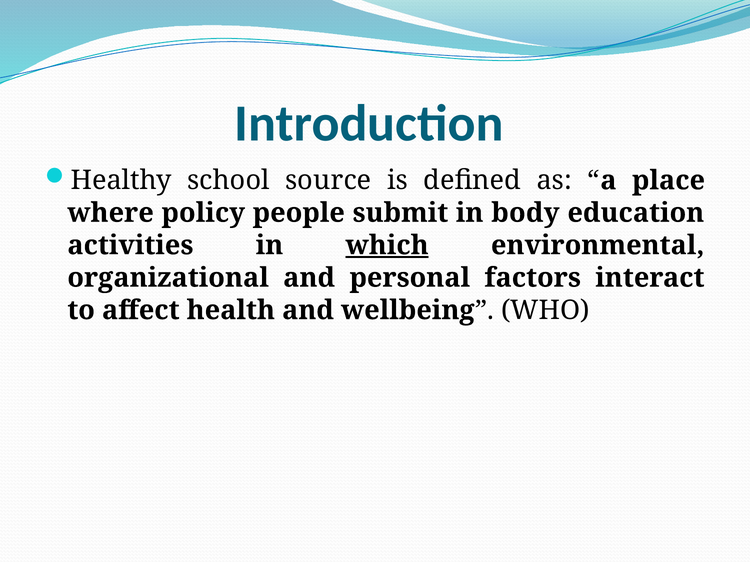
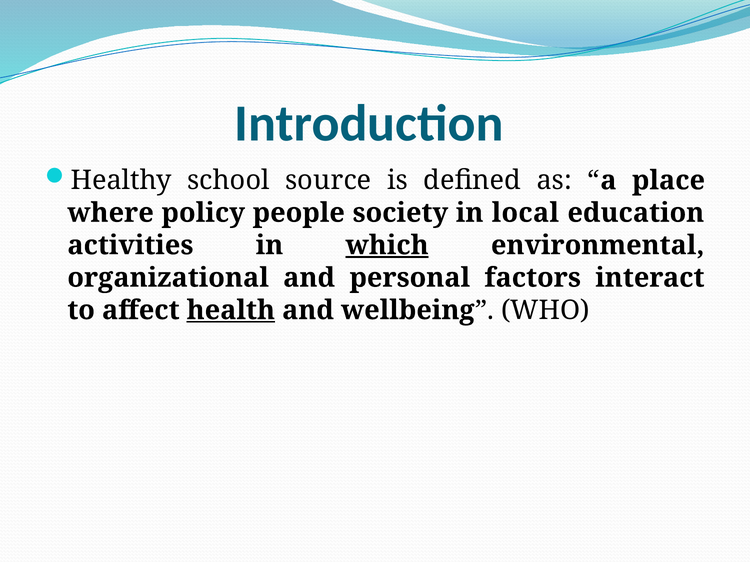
submit: submit -> society
body: body -> local
health underline: none -> present
